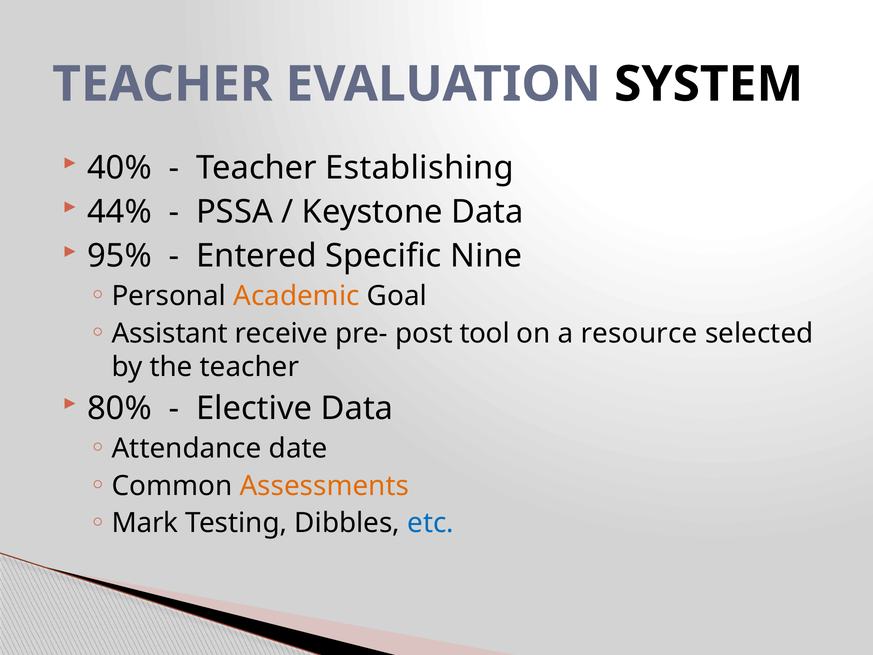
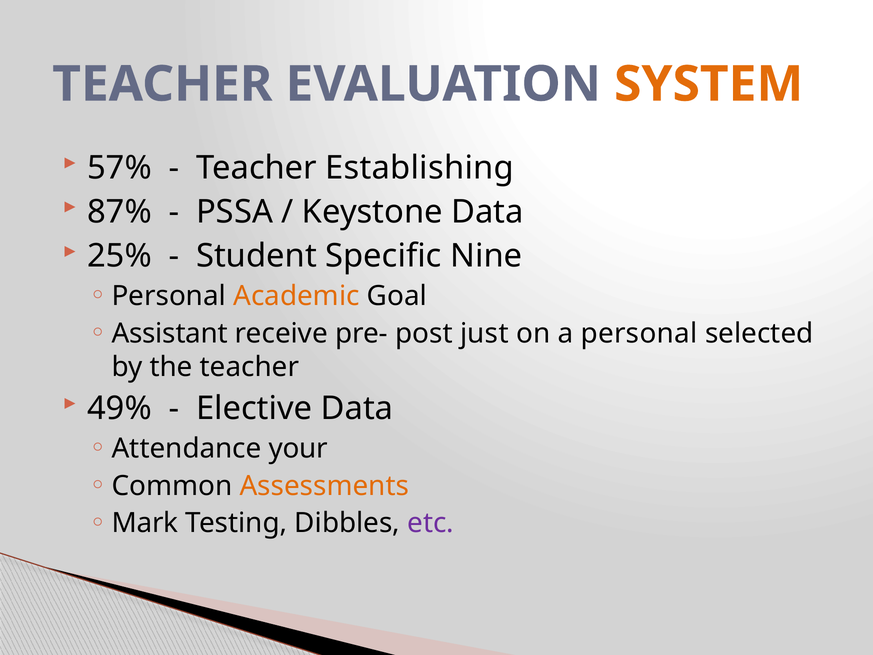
SYSTEM colour: black -> orange
40%: 40% -> 57%
44%: 44% -> 87%
95%: 95% -> 25%
Entered: Entered -> Student
tool: tool -> just
a resource: resource -> personal
80%: 80% -> 49%
date: date -> your
etc colour: blue -> purple
